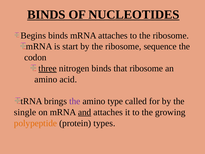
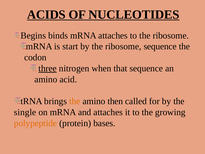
BINDS at (46, 15): BINDS -> ACIDS
nitrogen binds: binds -> when
that ribosome: ribosome -> sequence
the at (75, 101) colour: purple -> orange
type: type -> then
and underline: present -> none
types: types -> bases
